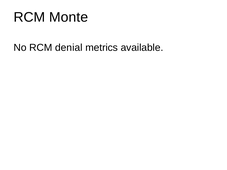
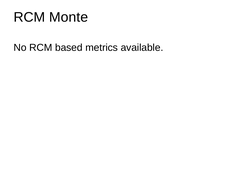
denial: denial -> based
